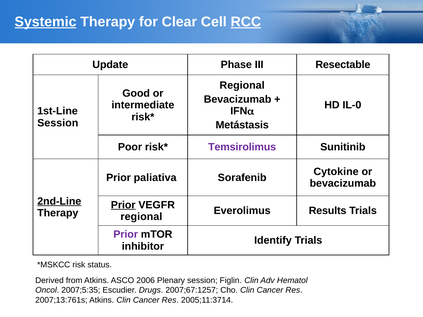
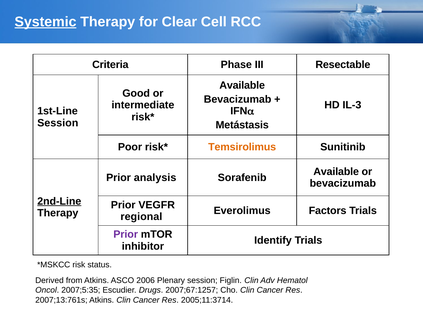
RCC underline: present -> none
Update: Update -> Criteria
Regional at (242, 85): Regional -> Available
IL-0: IL-0 -> IL-3
Temsirolimus colour: purple -> orange
Cytokine at (336, 172): Cytokine -> Available
paliativa: paliativa -> analysis
Prior at (123, 205) underline: present -> none
Results: Results -> Factors
